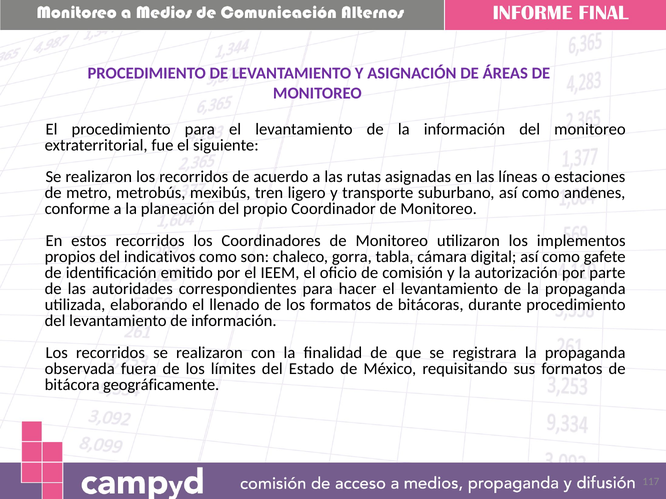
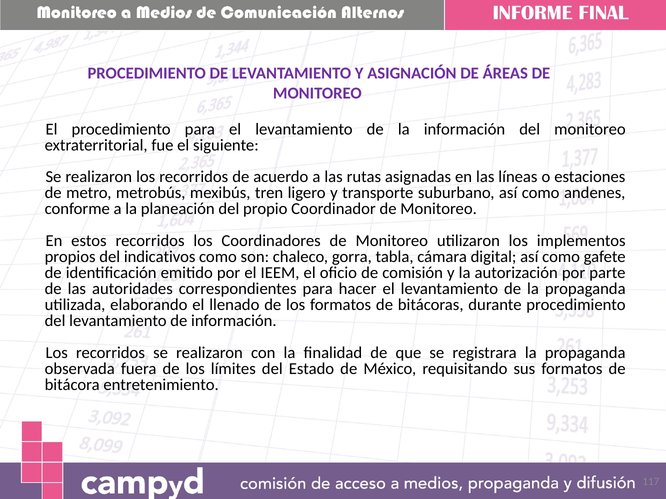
geográficamente: geográficamente -> entretenimiento
